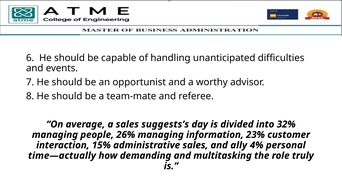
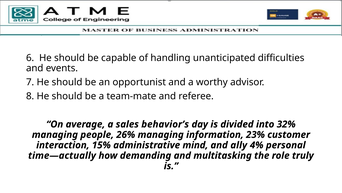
suggests’s: suggests’s -> behavior’s
administrative sales: sales -> mind
